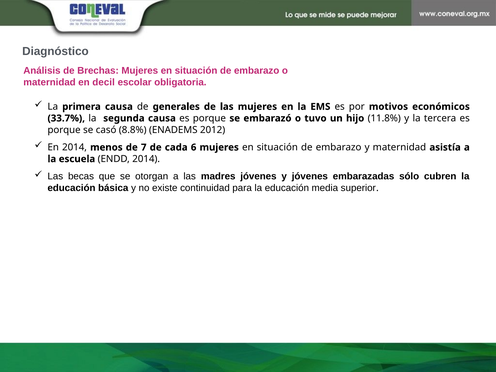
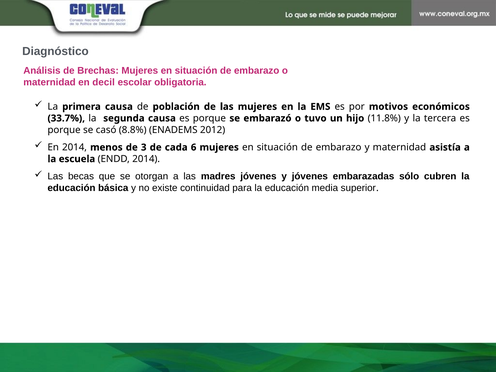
generales: generales -> población
7: 7 -> 3
